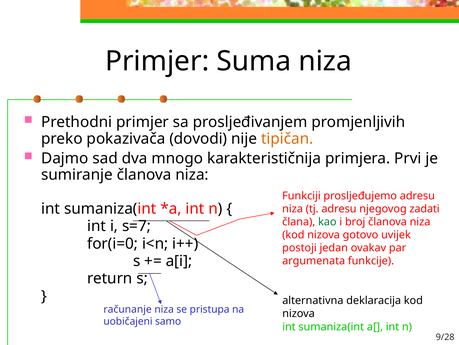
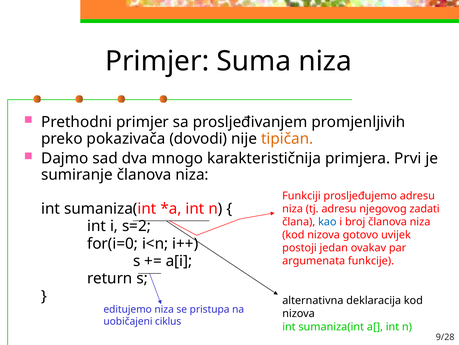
kao colour: green -> blue
s=7: s=7 -> s=2
računanje: računanje -> editujemo
samo: samo -> ciklus
